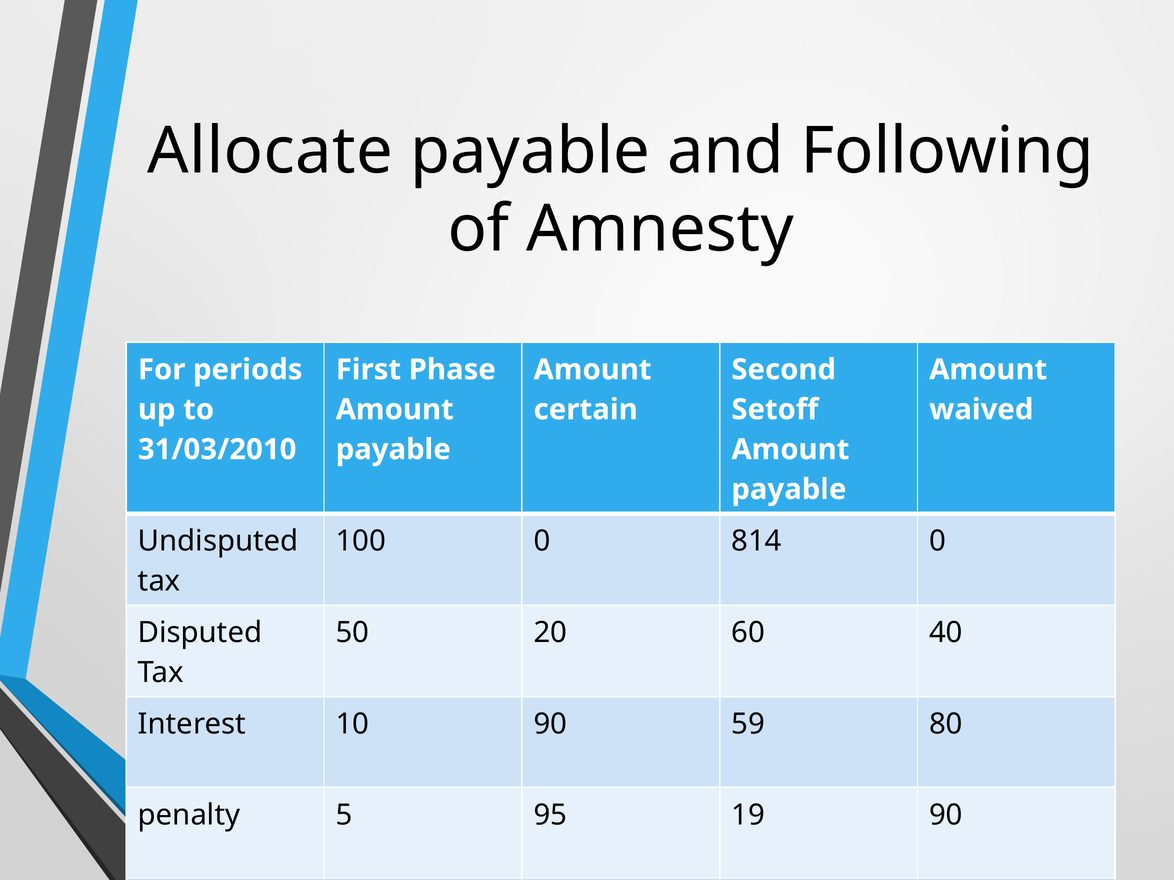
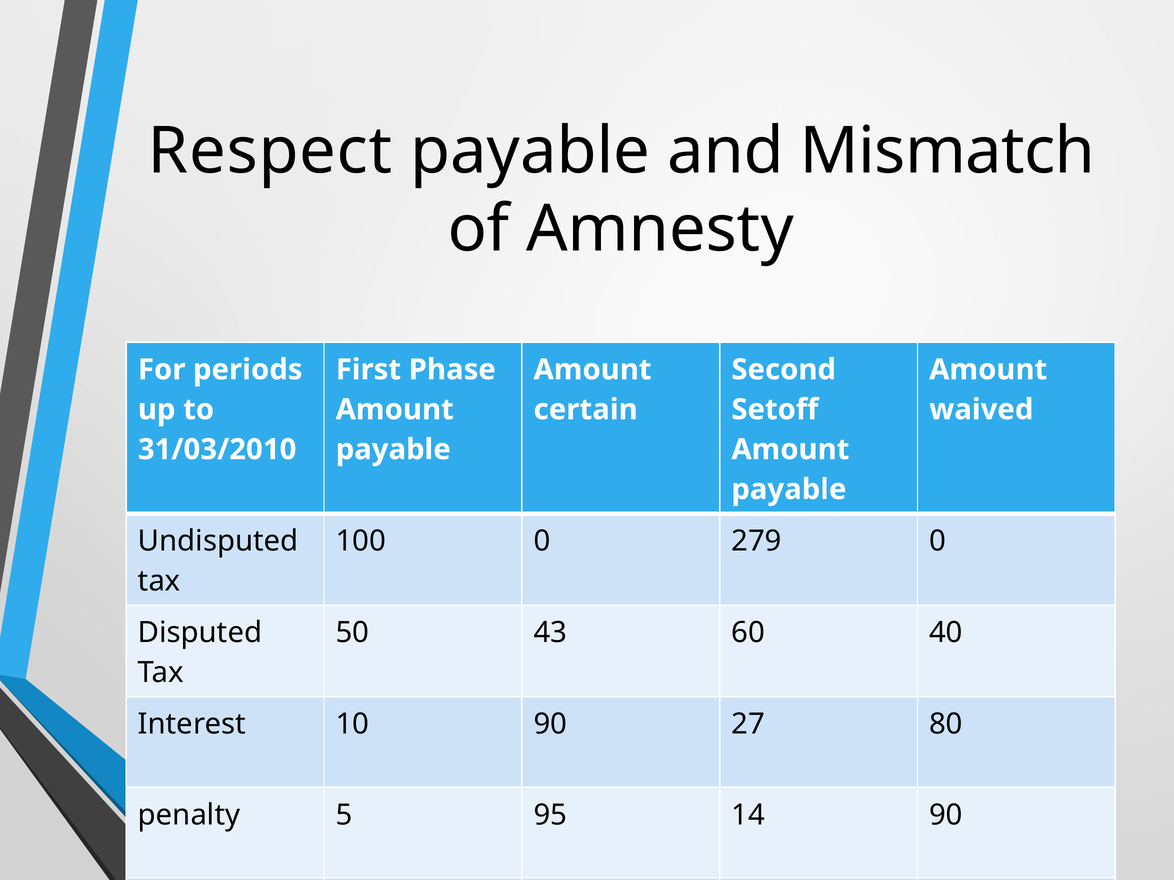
Allocate: Allocate -> Respect
Following: Following -> Mismatch
814: 814 -> 279
20: 20 -> 43
59: 59 -> 27
19: 19 -> 14
